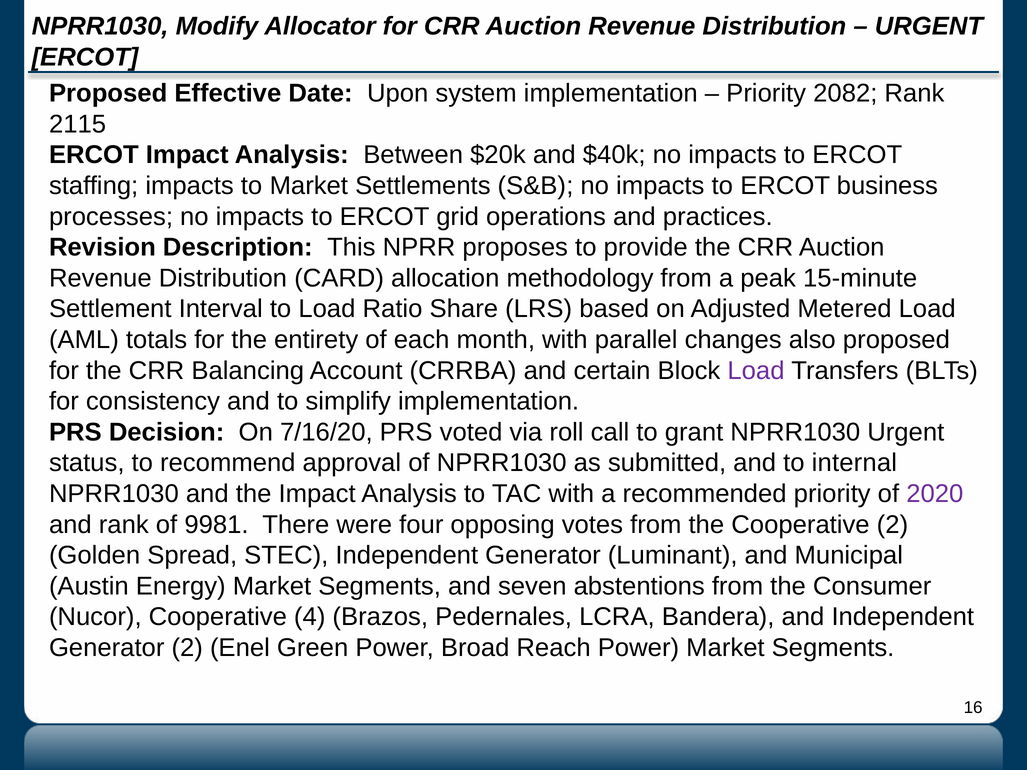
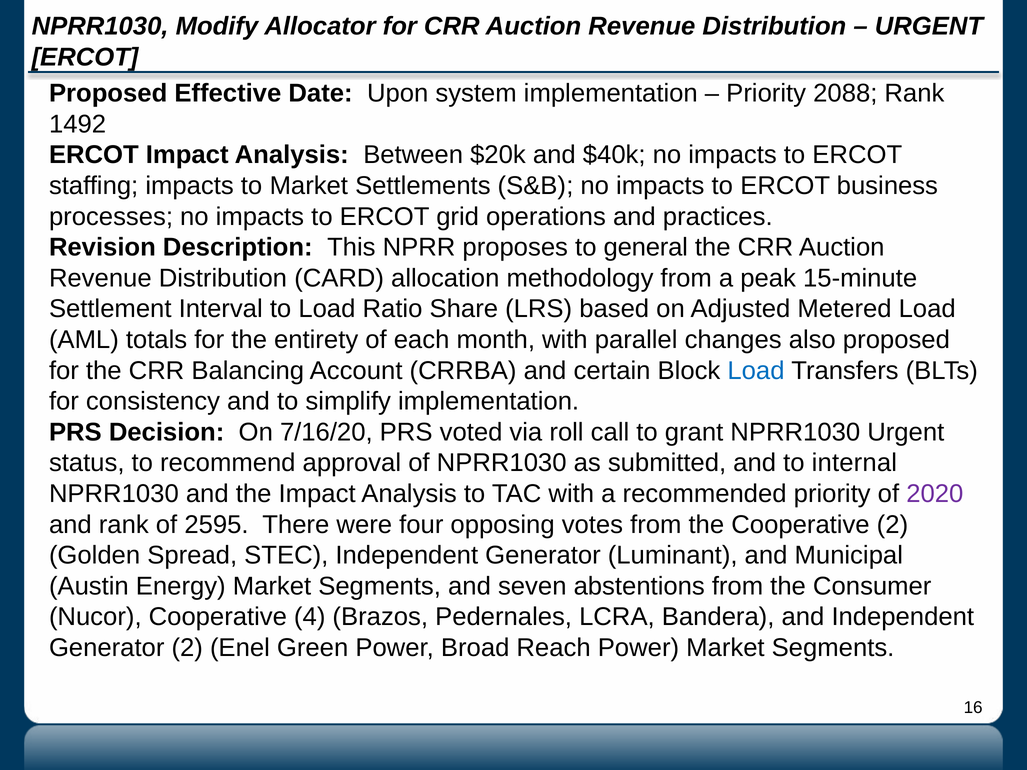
2082: 2082 -> 2088
2115: 2115 -> 1492
provide: provide -> general
Load at (756, 371) colour: purple -> blue
9981: 9981 -> 2595
